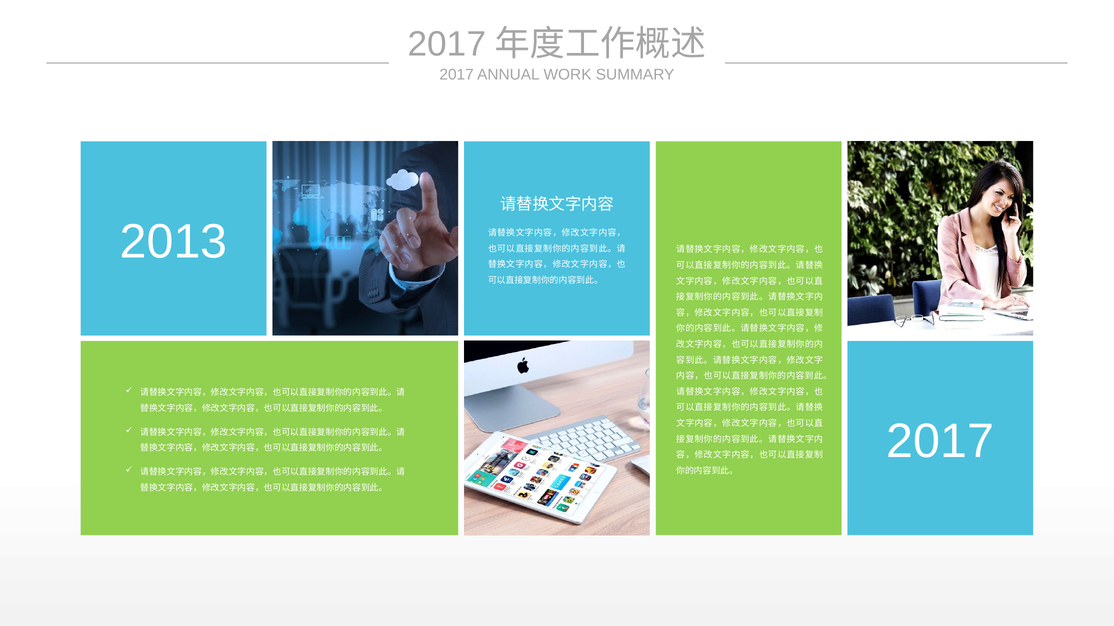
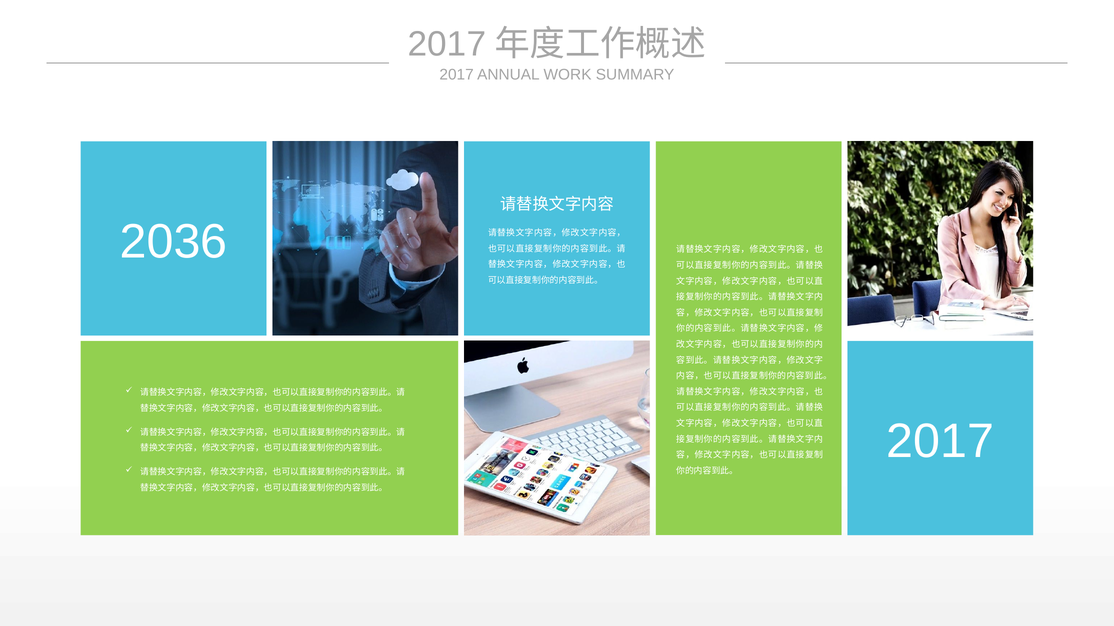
2013: 2013 -> 2036
